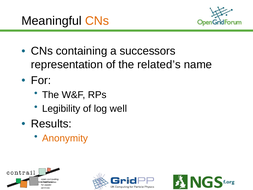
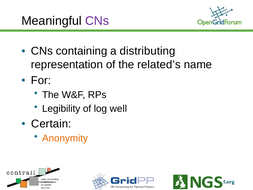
CNs at (97, 21) colour: orange -> purple
successors: successors -> distributing
Results: Results -> Certain
